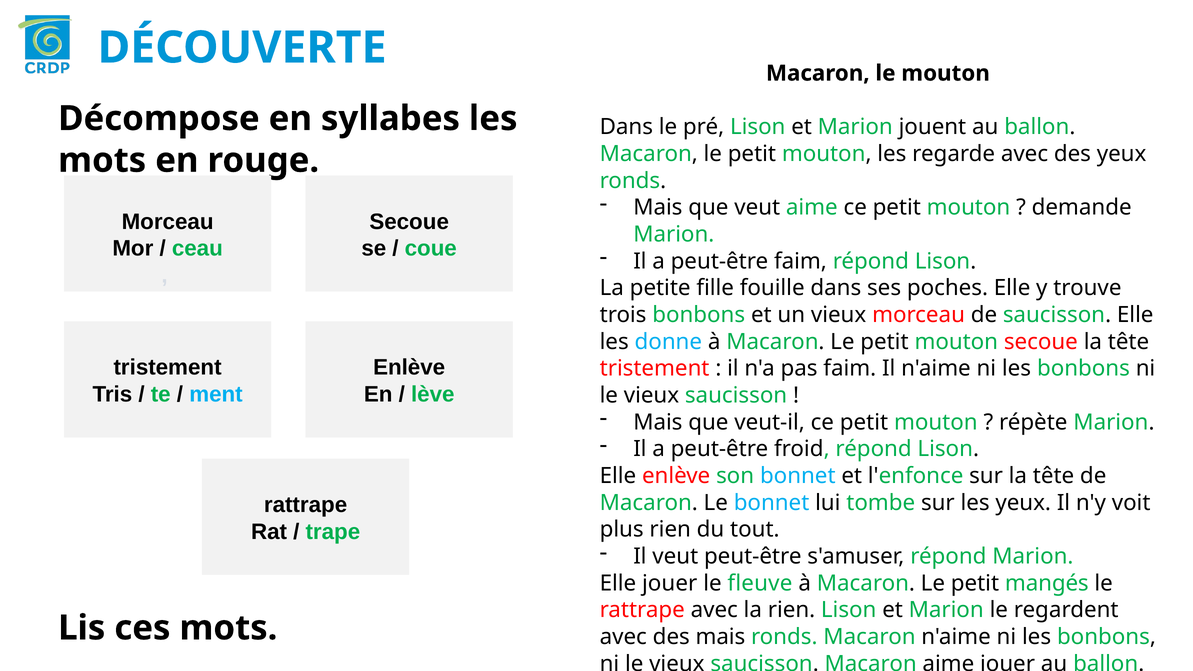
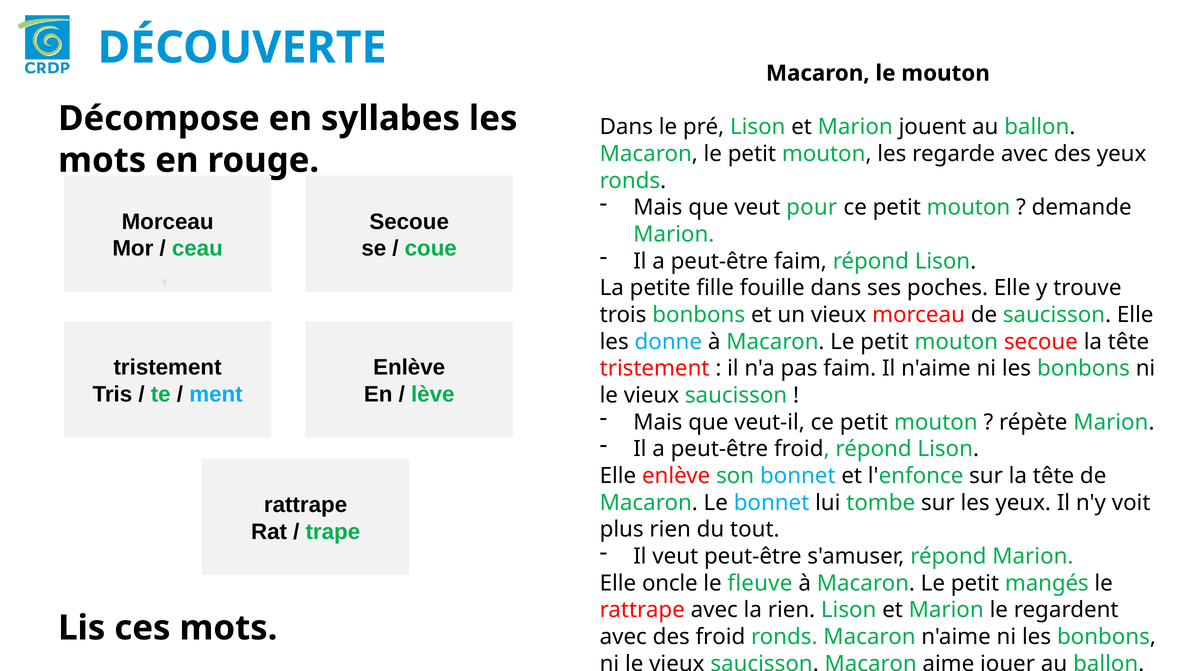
veut aime: aime -> pour
Elle jouer: jouer -> oncle
des mais: mais -> froid
